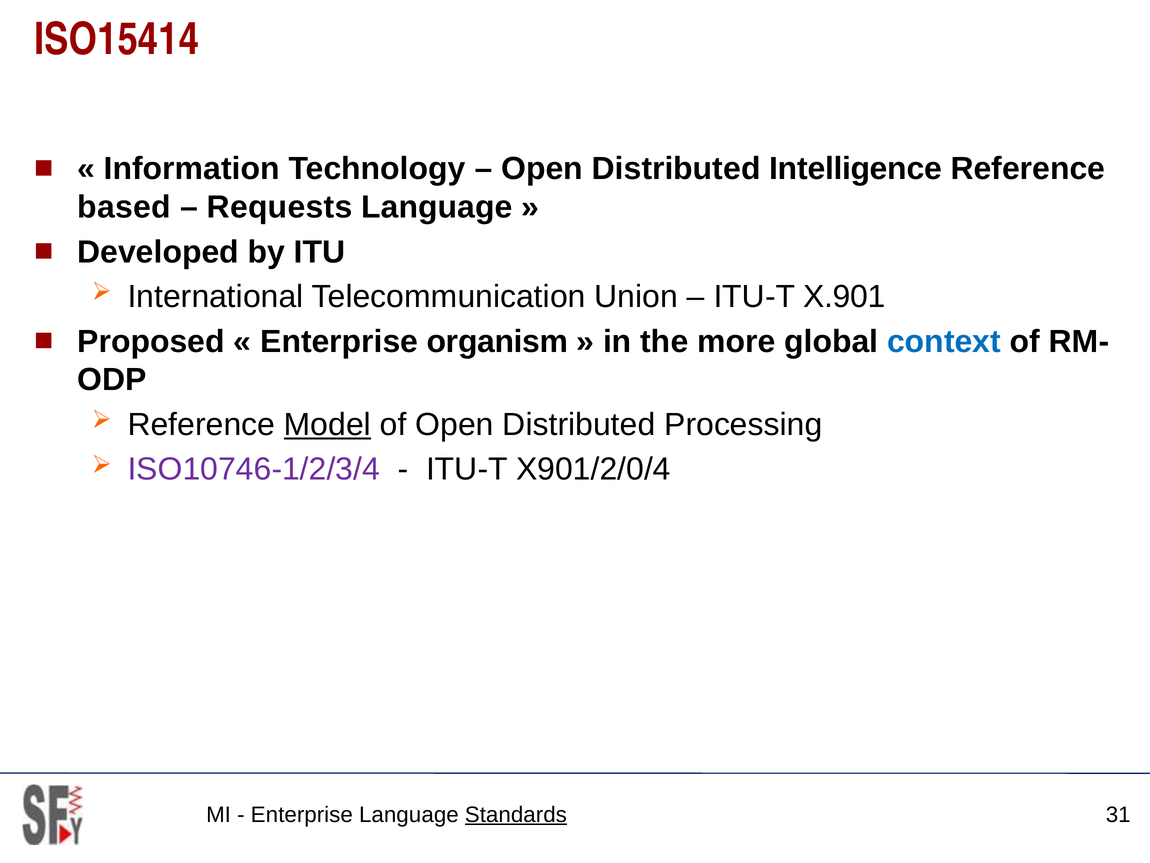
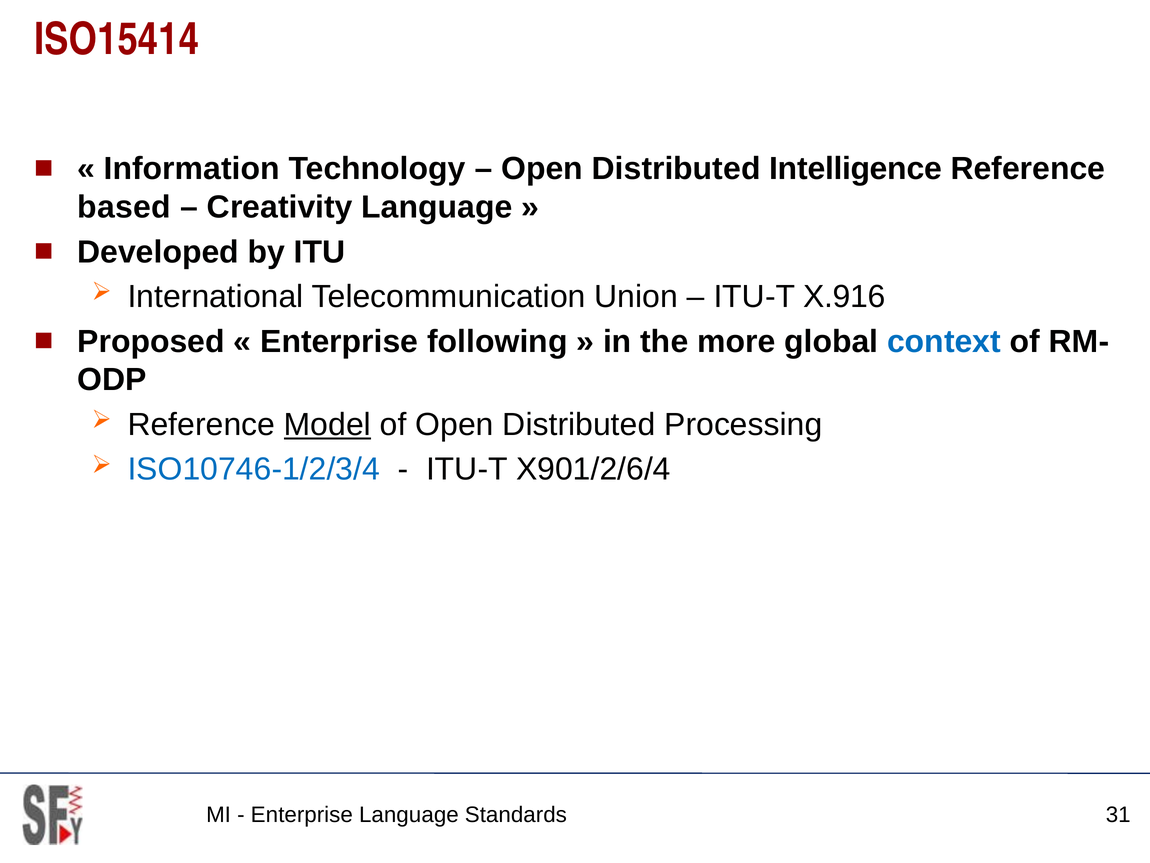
Requests: Requests -> Creativity
X.901: X.901 -> X.916
organism: organism -> following
ISO10746-1/2/3/4 colour: purple -> blue
X901/2/0/4: X901/2/0/4 -> X901/2/6/4
Standards underline: present -> none
